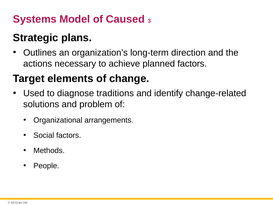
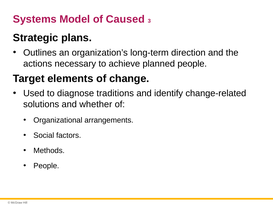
planned factors: factors -> people
problem: problem -> whether
